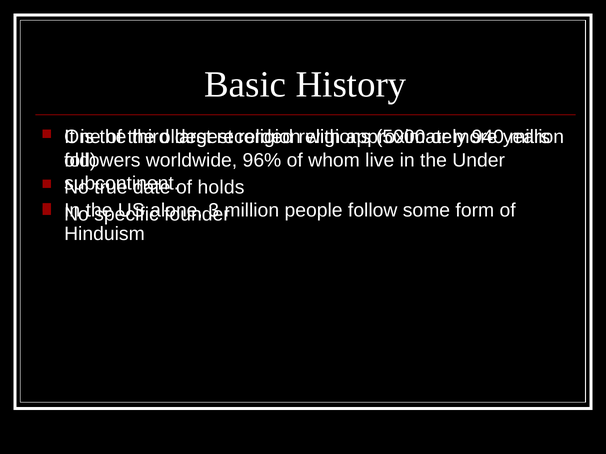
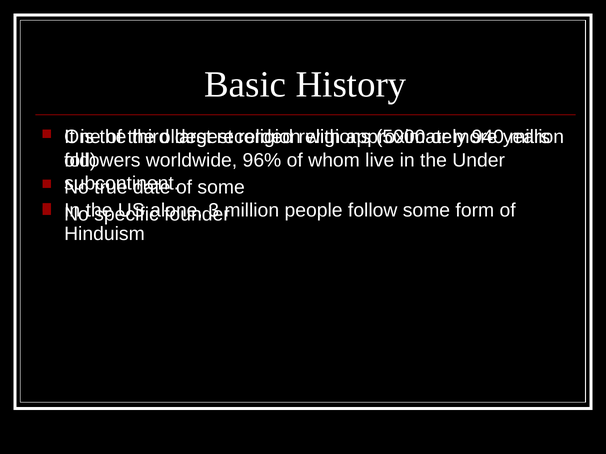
of holds: holds -> some
